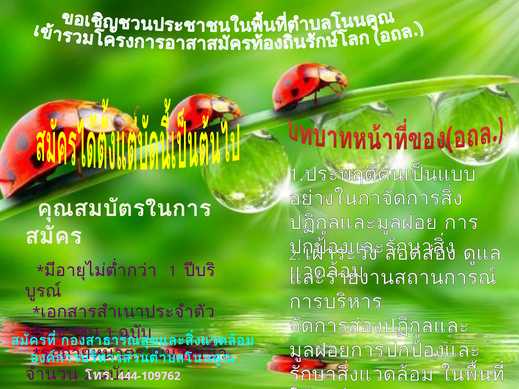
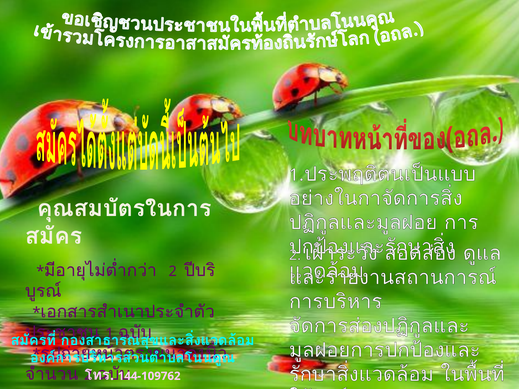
1 at (173, 271): 1 -> 2
444-109762: 444-109762 -> 144-109762
